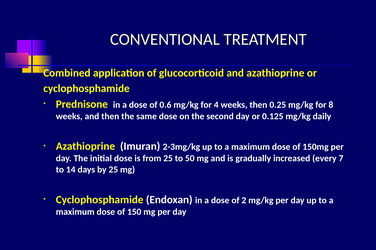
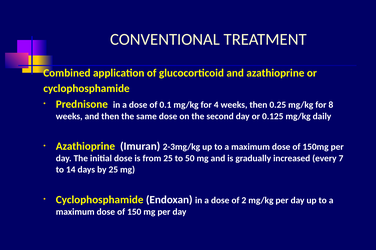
0.6: 0.6 -> 0.1
